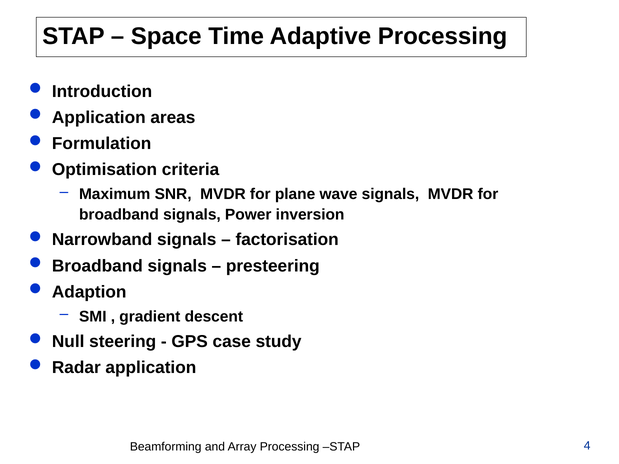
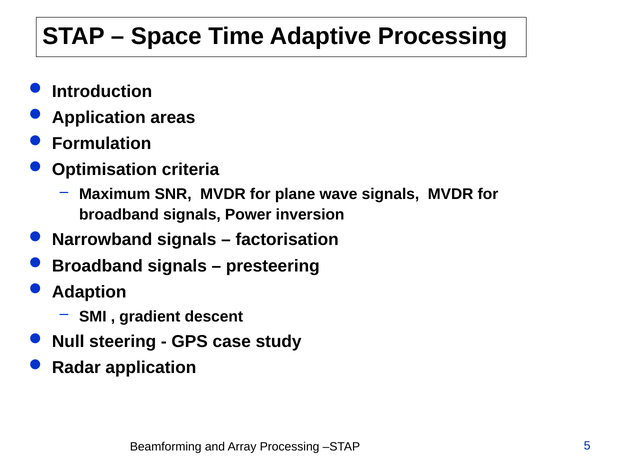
4: 4 -> 5
